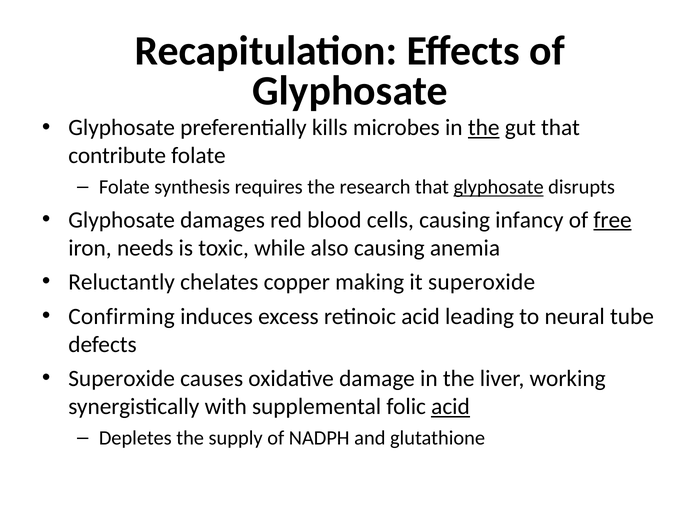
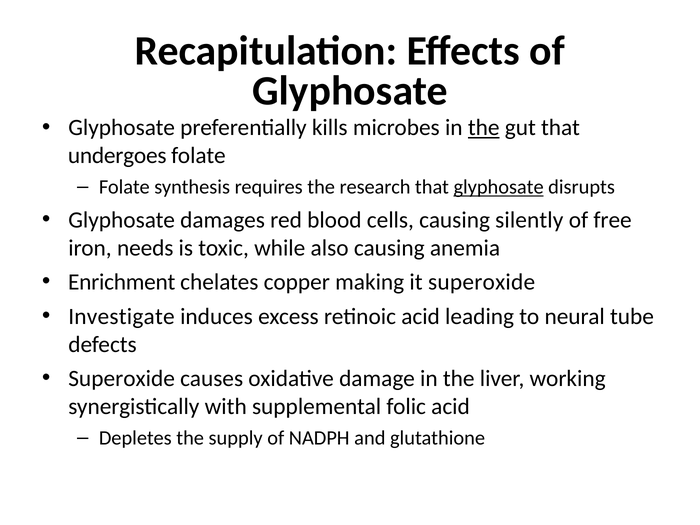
contribute: contribute -> undergoes
infancy: infancy -> silently
free underline: present -> none
Reluctantly: Reluctantly -> Enrichment
Confirming: Confirming -> Investigate
acid at (451, 407) underline: present -> none
